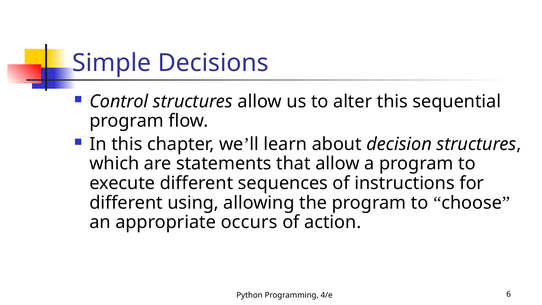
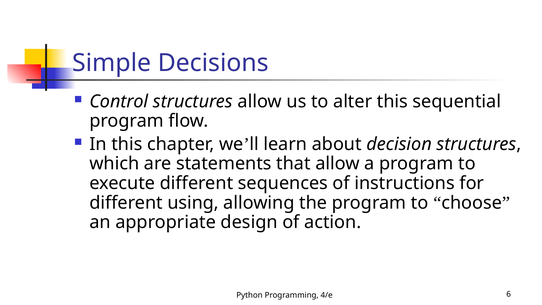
occurs: occurs -> design
